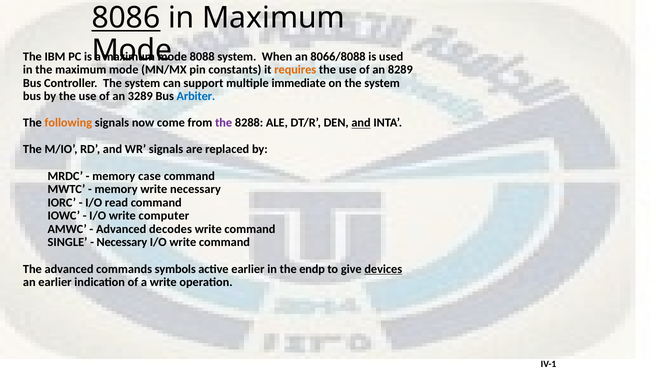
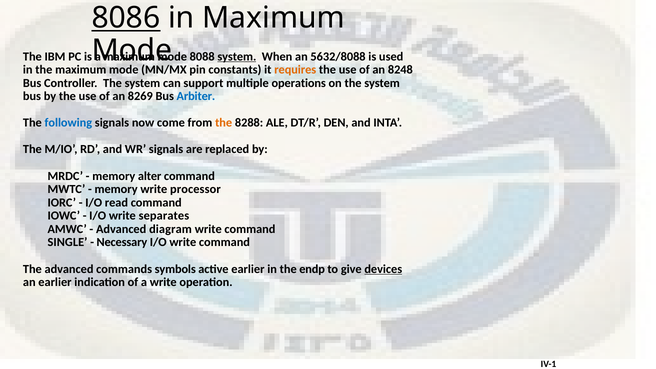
system at (237, 56) underline: none -> present
8066/8088: 8066/8088 -> 5632/8088
8289: 8289 -> 8248
immediate: immediate -> operations
3289: 3289 -> 8269
following colour: orange -> blue
the at (224, 123) colour: purple -> orange
and at (361, 123) underline: present -> none
case: case -> alter
write necessary: necessary -> processor
computer: computer -> separates
decodes: decodes -> diagram
